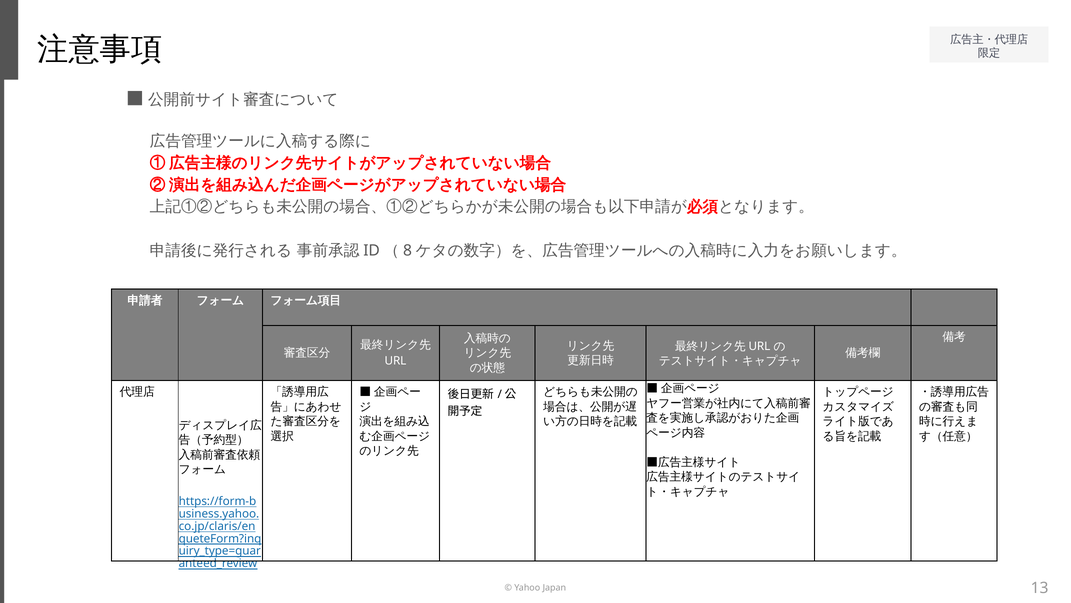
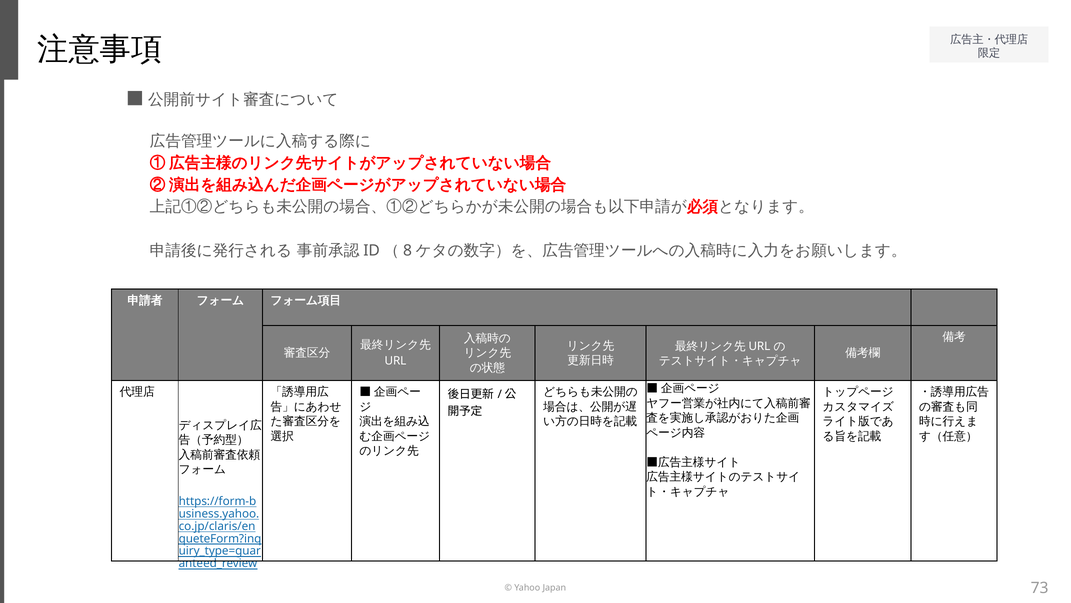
13: 13 -> 73
